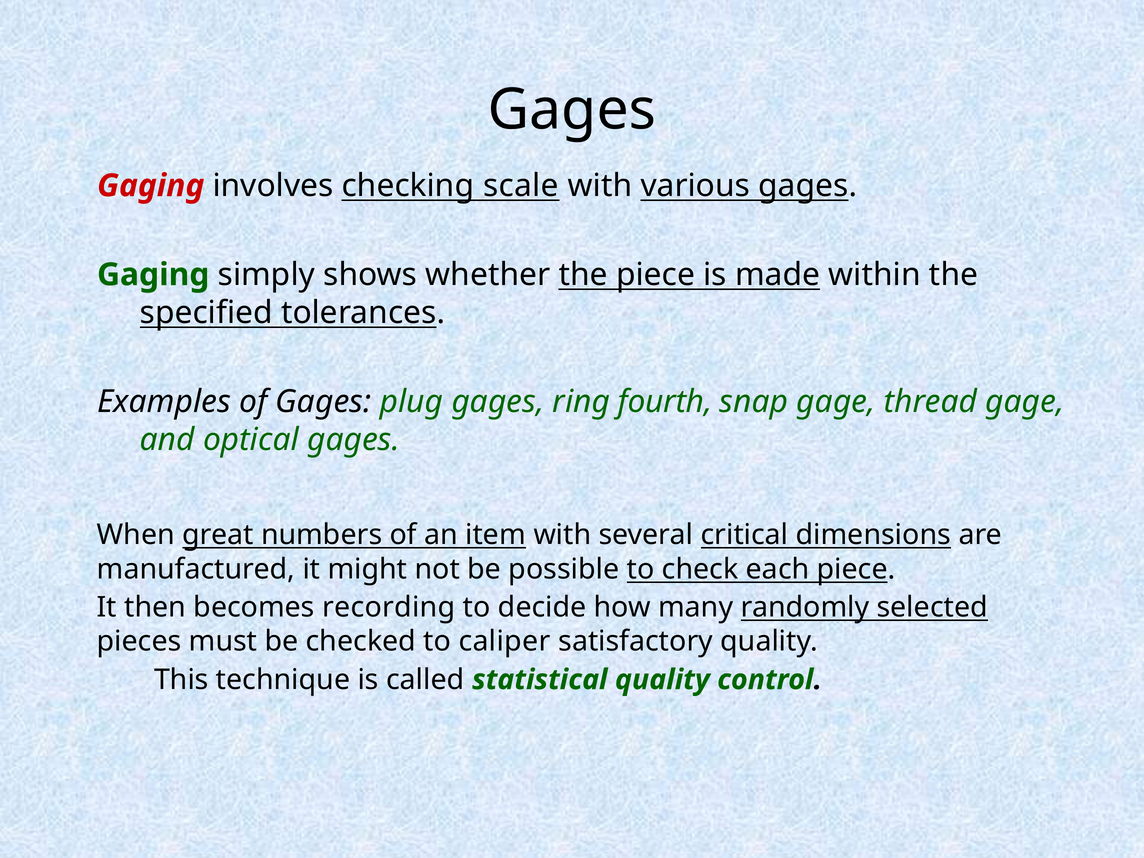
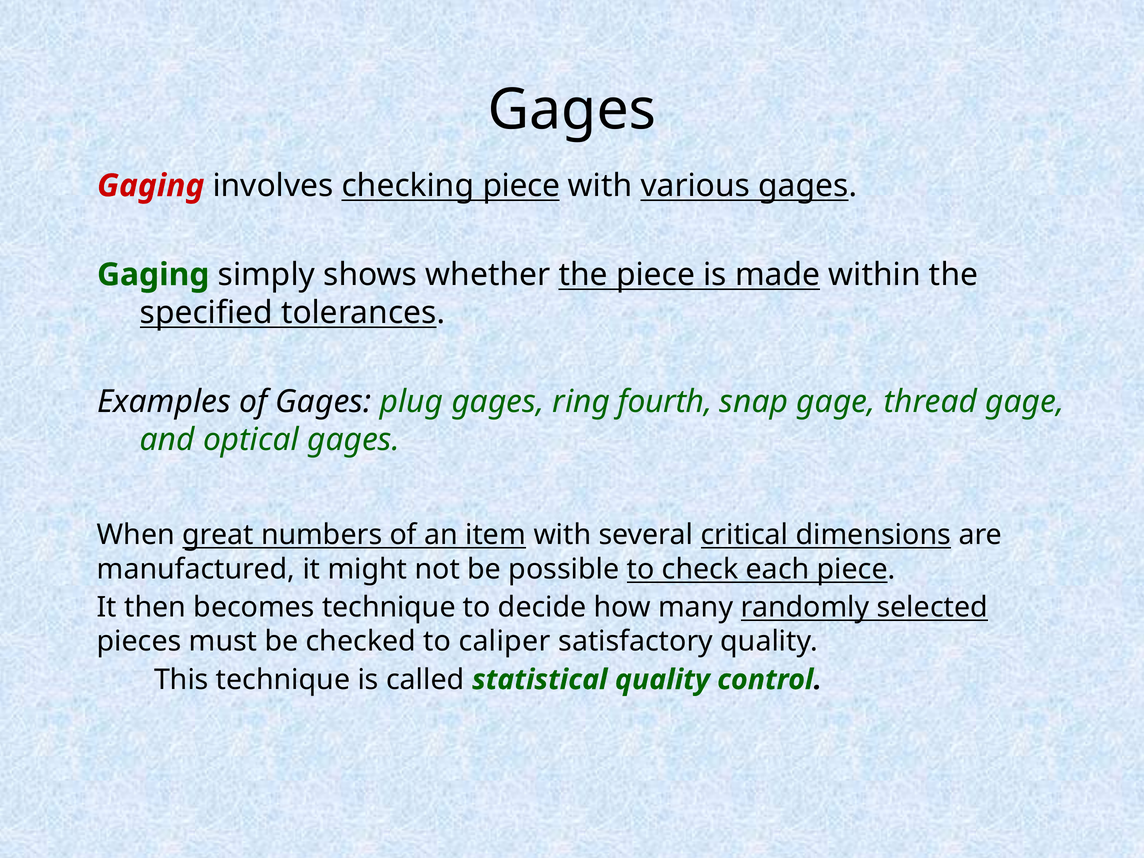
checking scale: scale -> piece
becomes recording: recording -> technique
